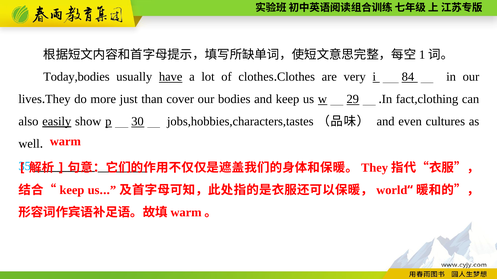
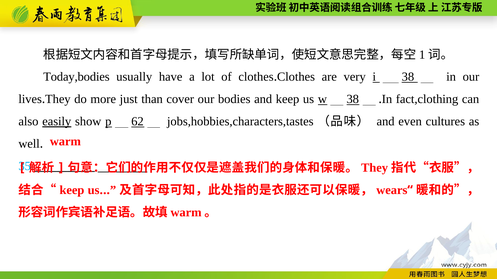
have underline: present -> none
i 84: 84 -> 38
w 29: 29 -> 38
30: 30 -> 62
world: world -> wears
